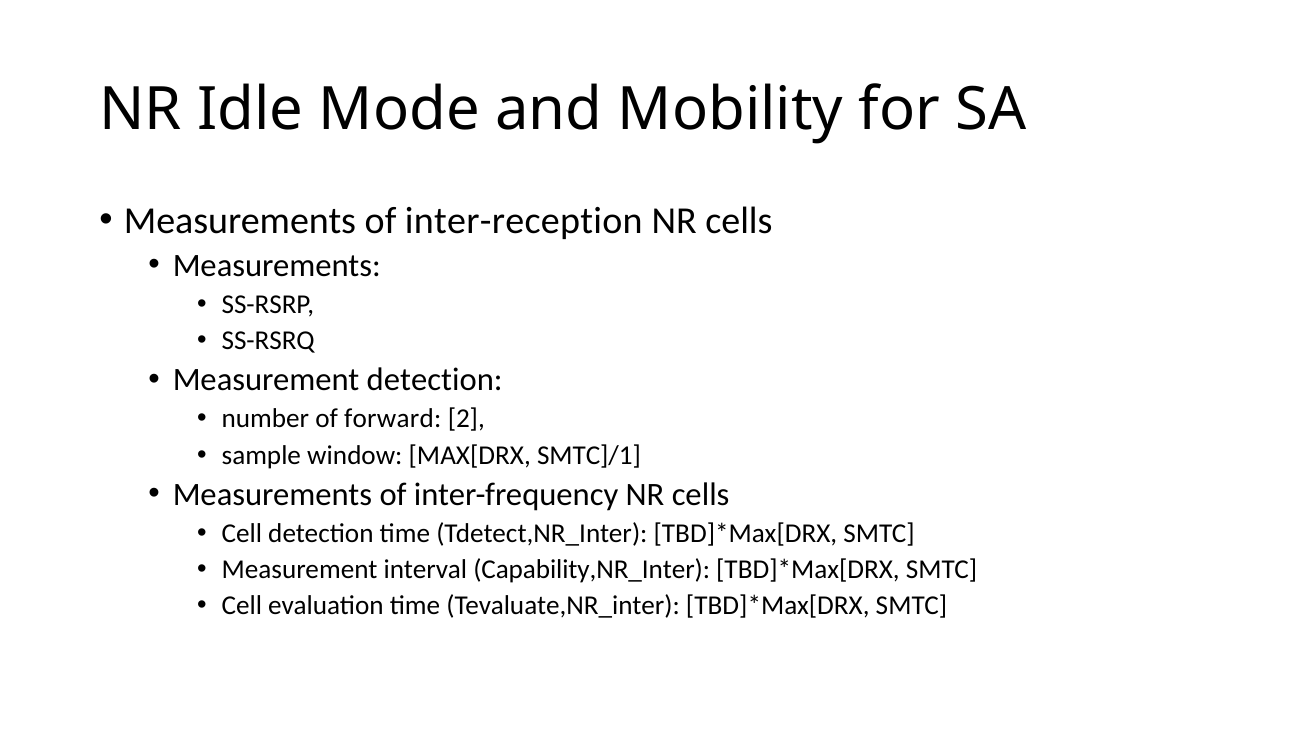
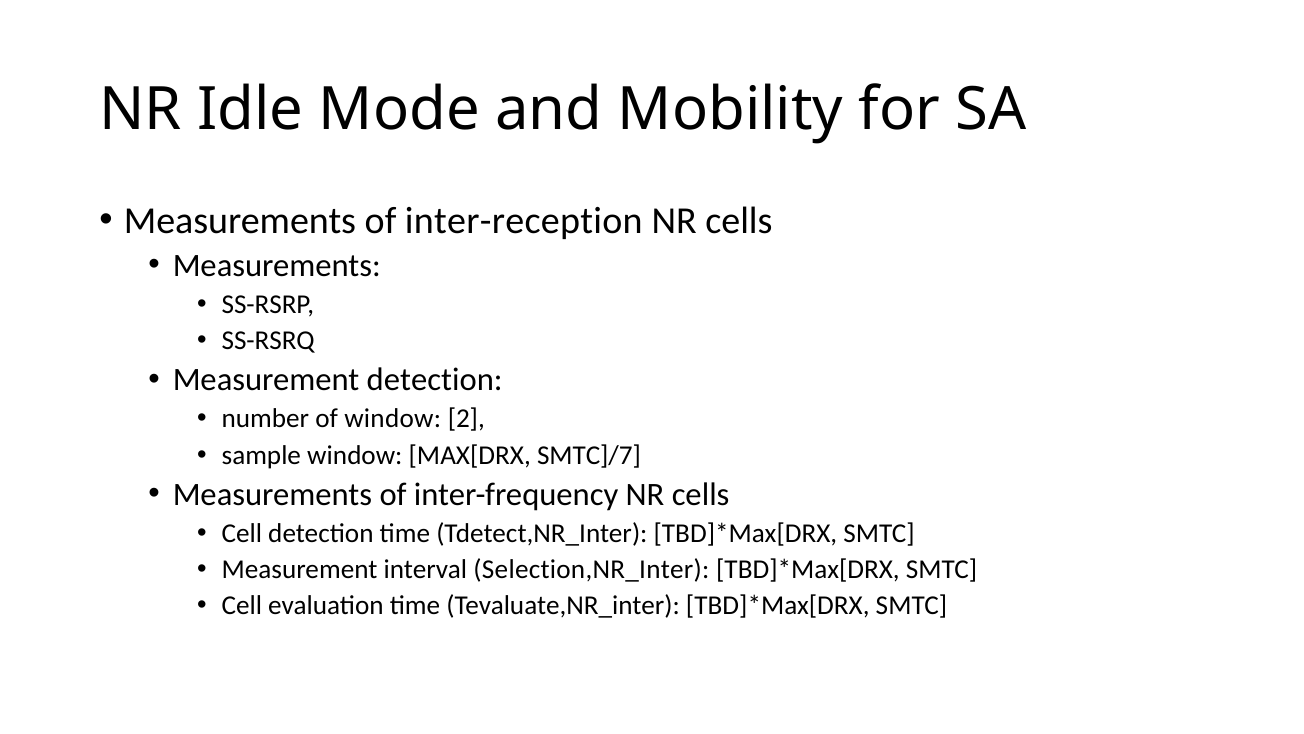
of forward: forward -> window
SMTC]/1: SMTC]/1 -> SMTC]/7
Capability,NR_Inter: Capability,NR_Inter -> Selection,NR_Inter
